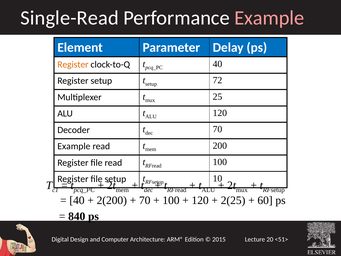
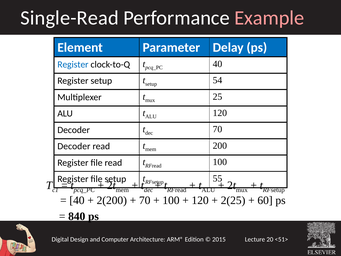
Register at (73, 64) colour: orange -> blue
72: 72 -> 54
Example at (74, 146): Example -> Decoder
10: 10 -> 55
